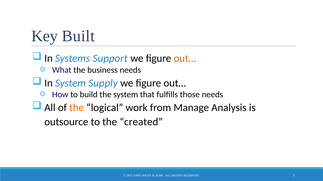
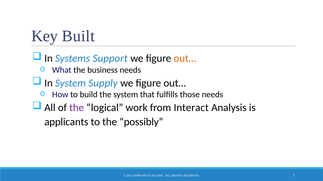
the at (77, 108) colour: orange -> purple
Manage: Manage -> Interact
outsource: outsource -> applicants
created: created -> possibly
